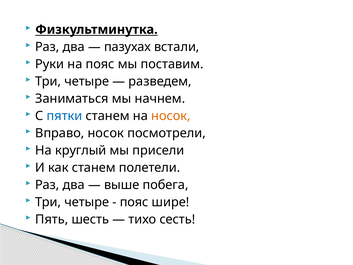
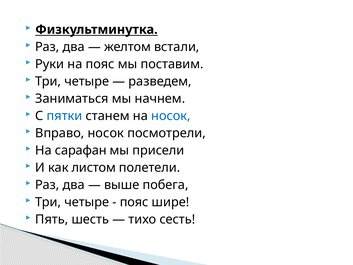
пазухах: пазухах -> желтом
носок at (171, 116) colour: orange -> blue
круглый: круглый -> сарафан
как станем: станем -> листом
